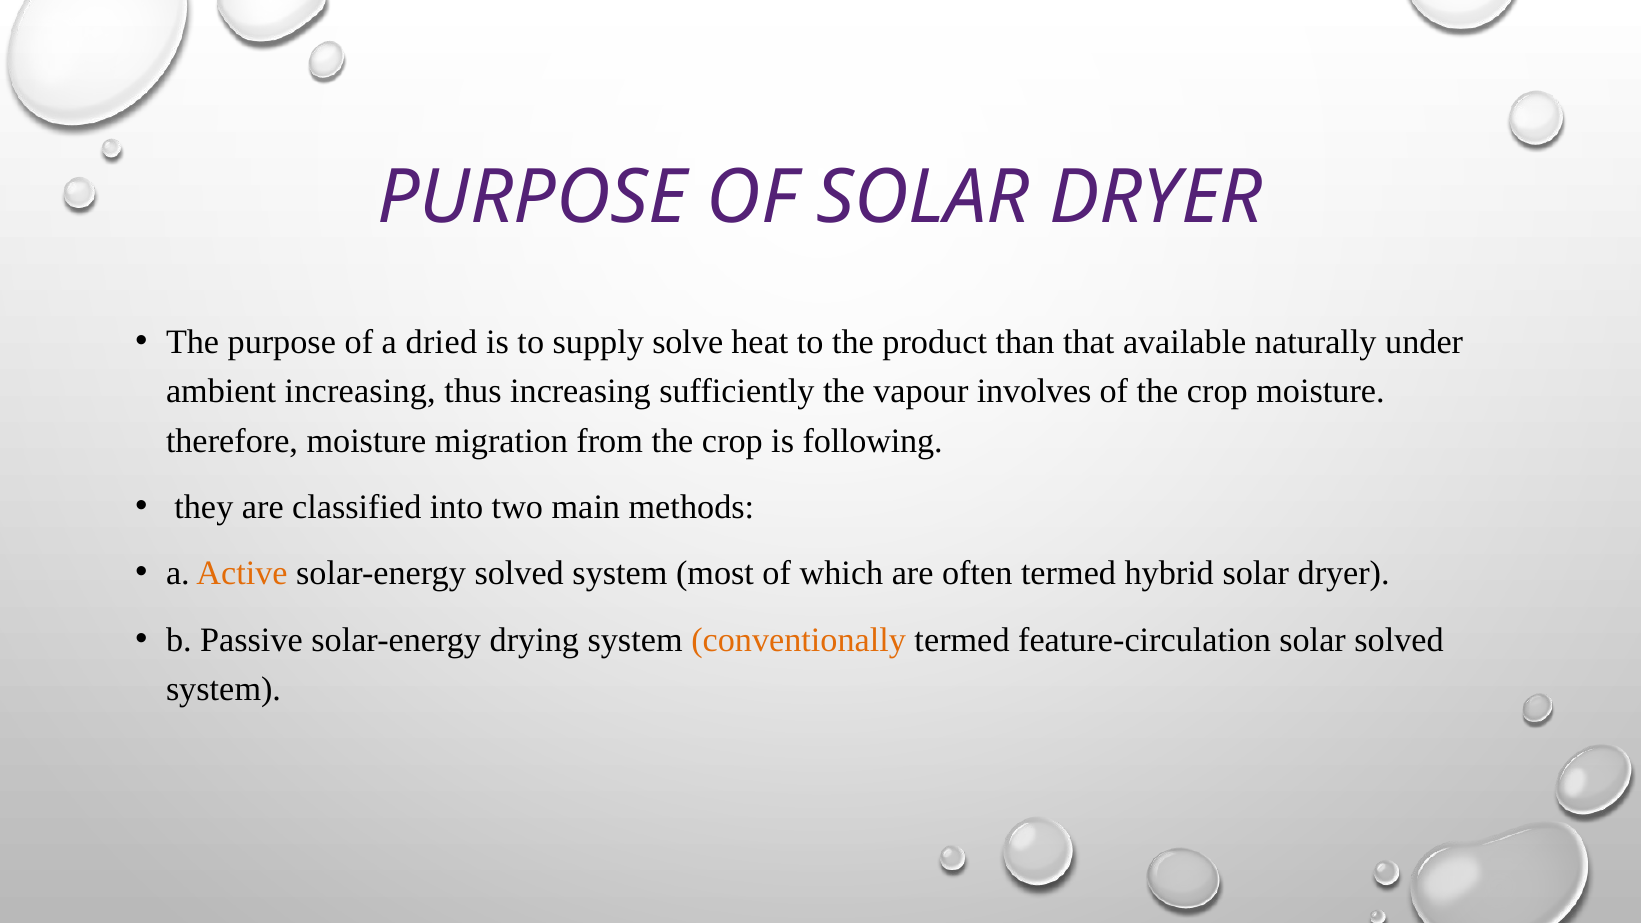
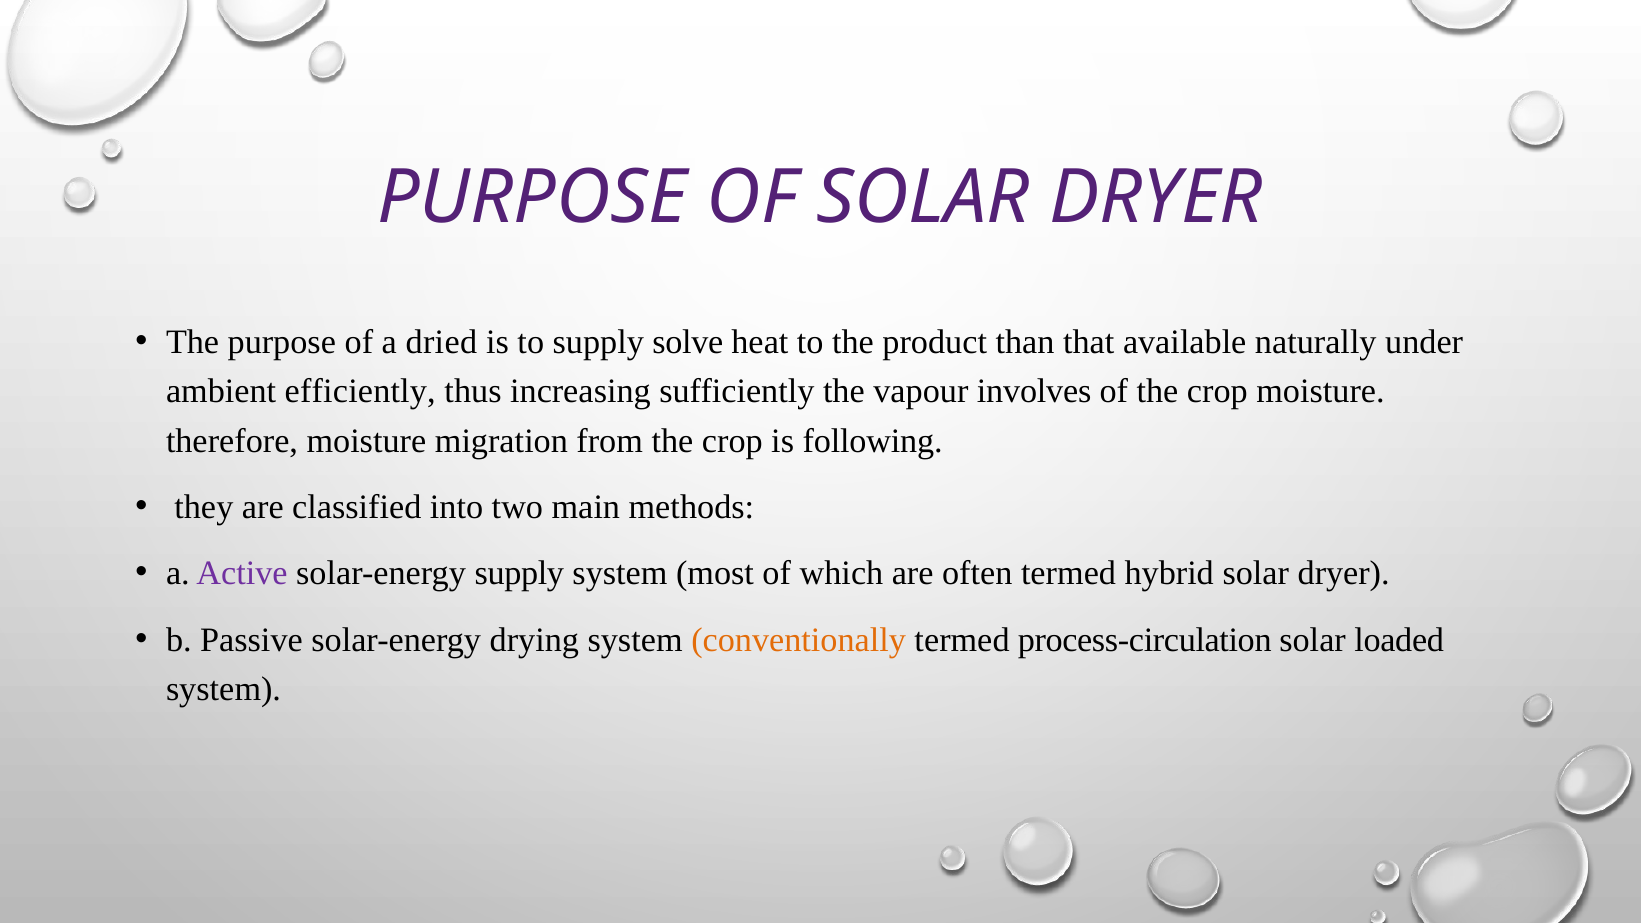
ambient increasing: increasing -> efficiently
Active colour: orange -> purple
solar-energy solved: solved -> supply
feature-circulation: feature-circulation -> process-circulation
solar solved: solved -> loaded
